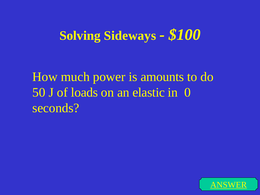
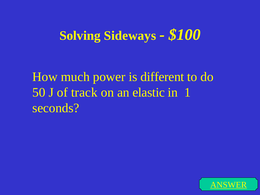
amounts: amounts -> different
loads: loads -> track
0: 0 -> 1
